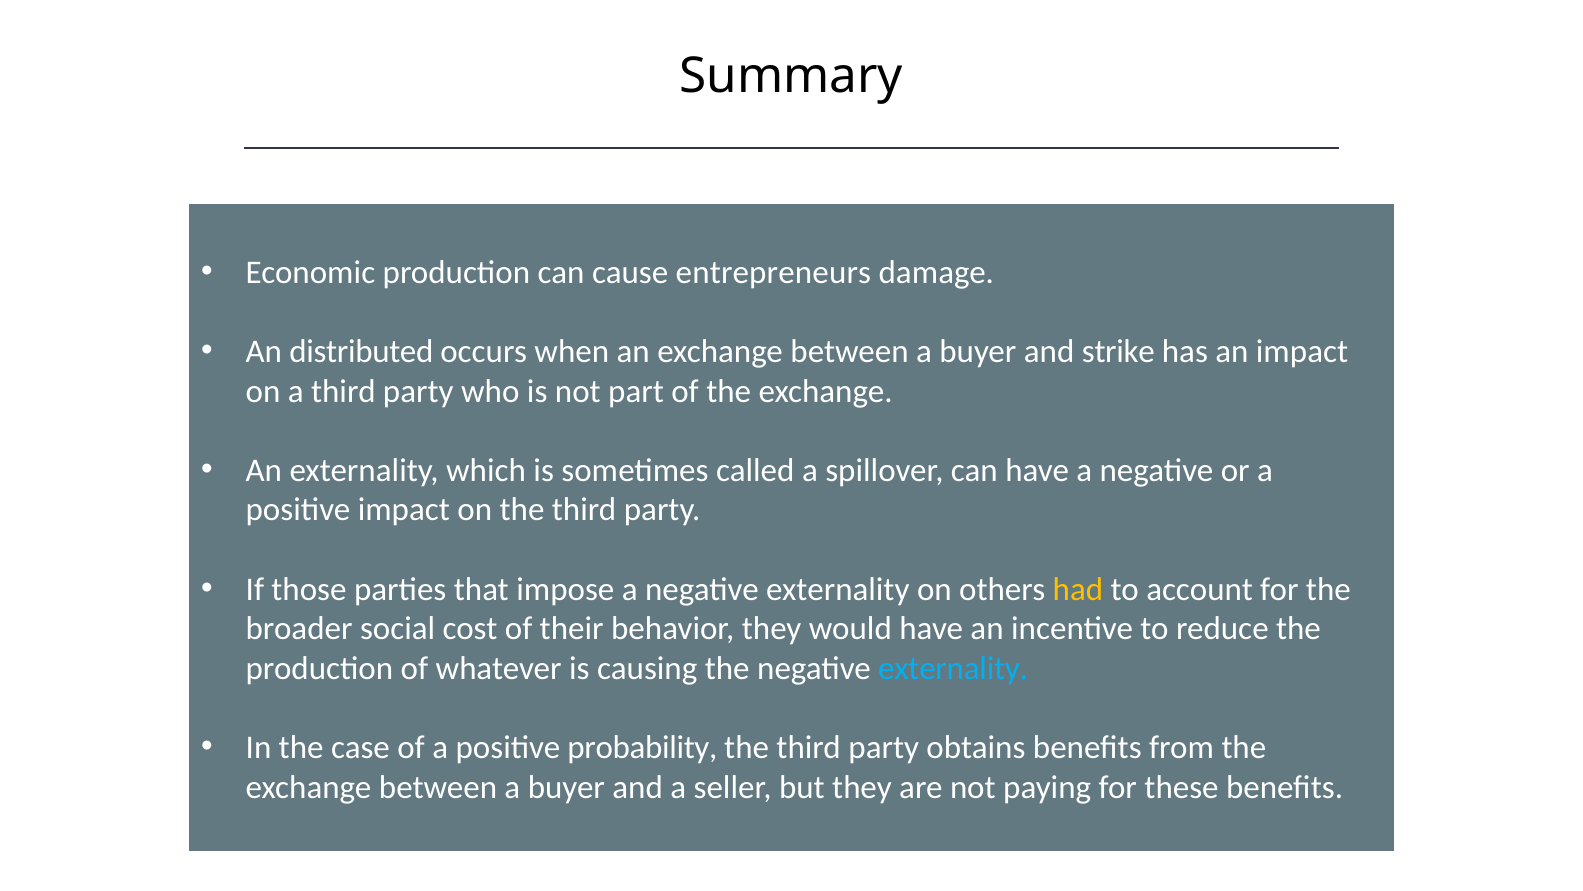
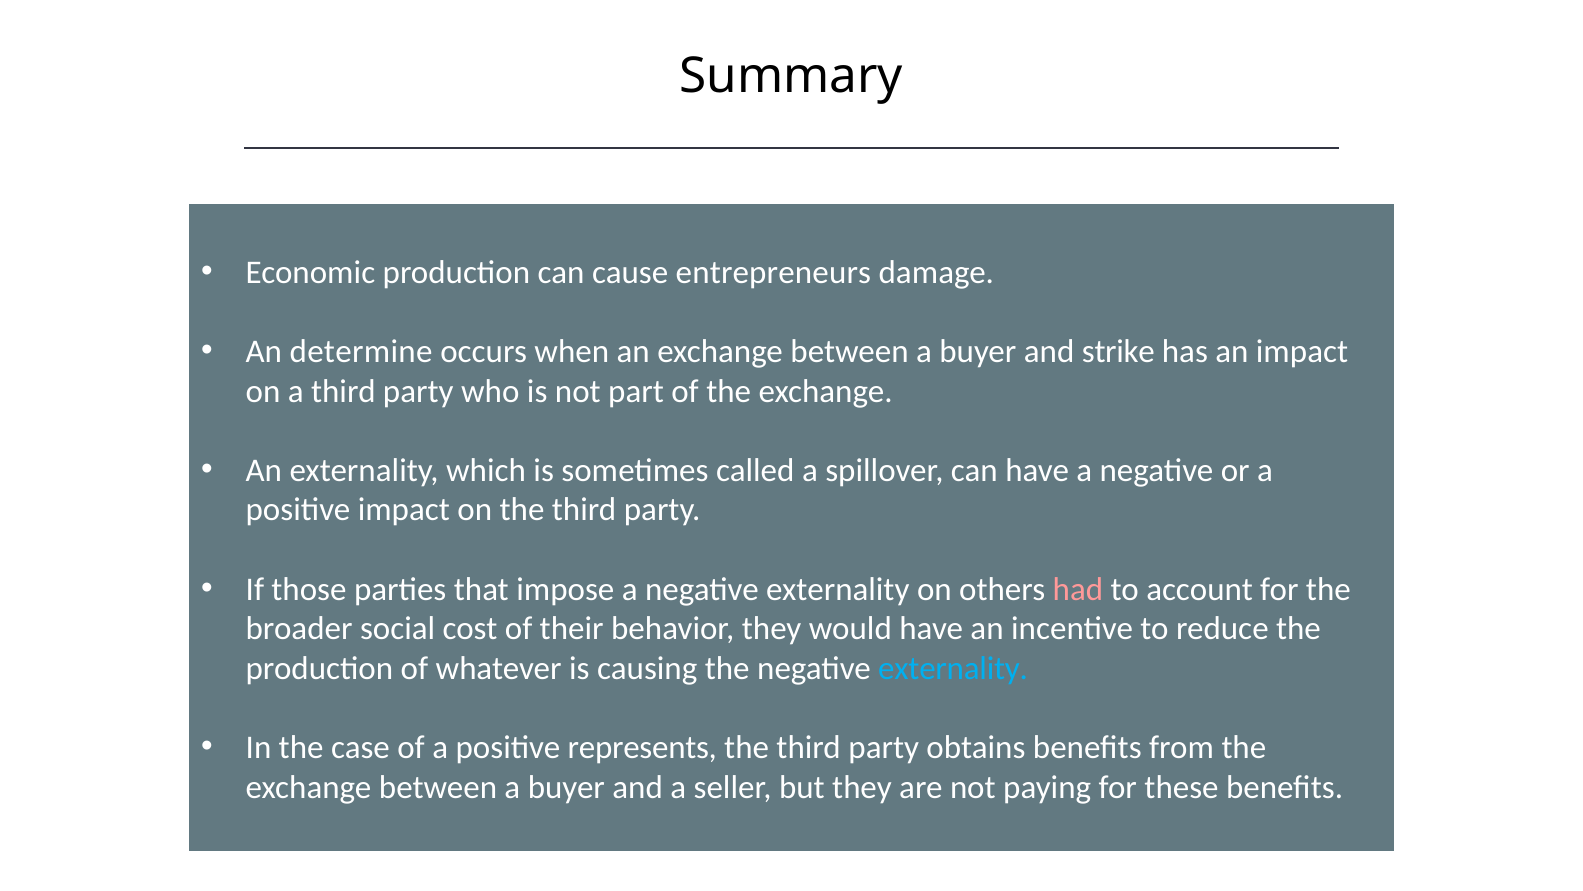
distributed: distributed -> determine
had colour: yellow -> pink
probability: probability -> represents
